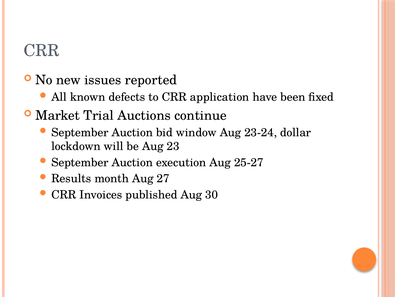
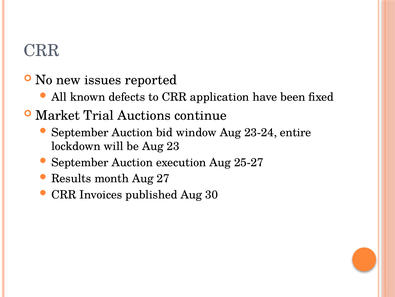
dollar: dollar -> entire
